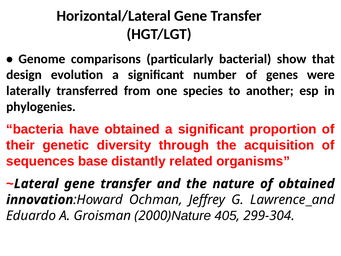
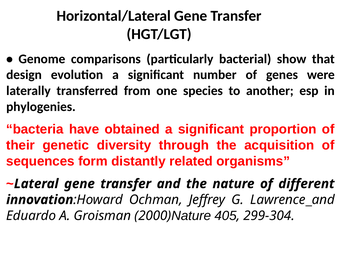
base: base -> form
of obtained: obtained -> different
